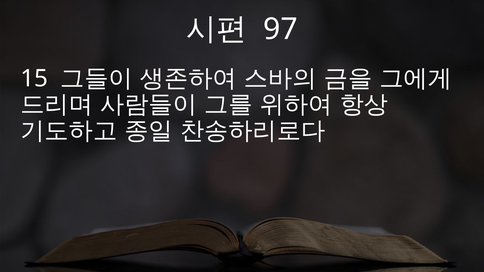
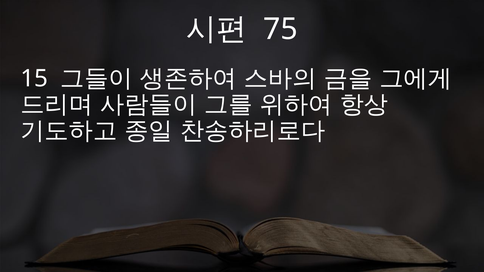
97: 97 -> 75
